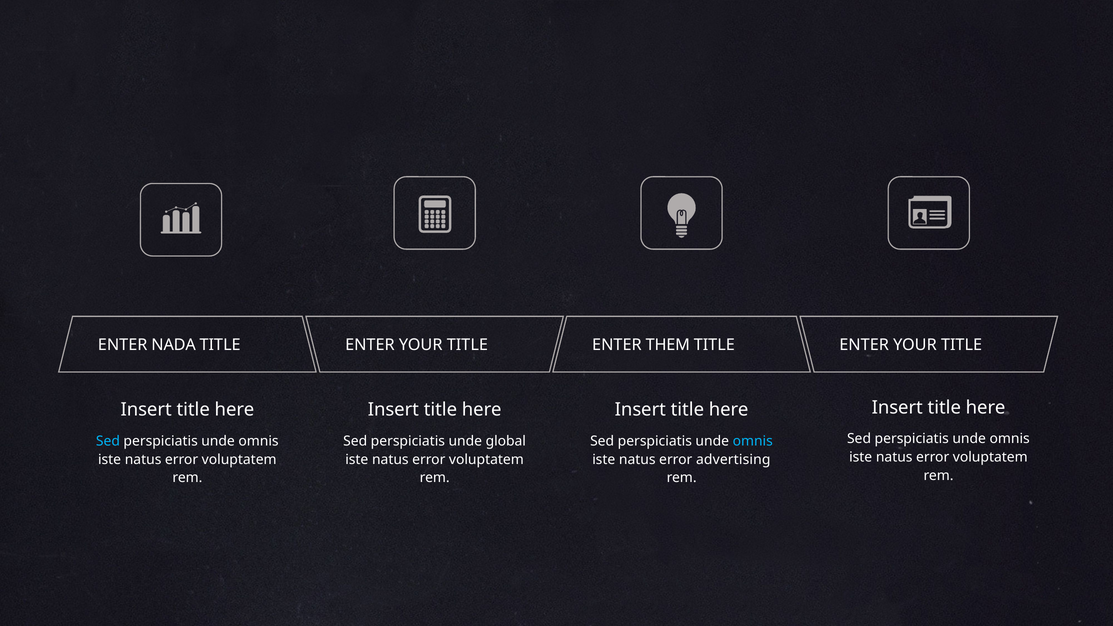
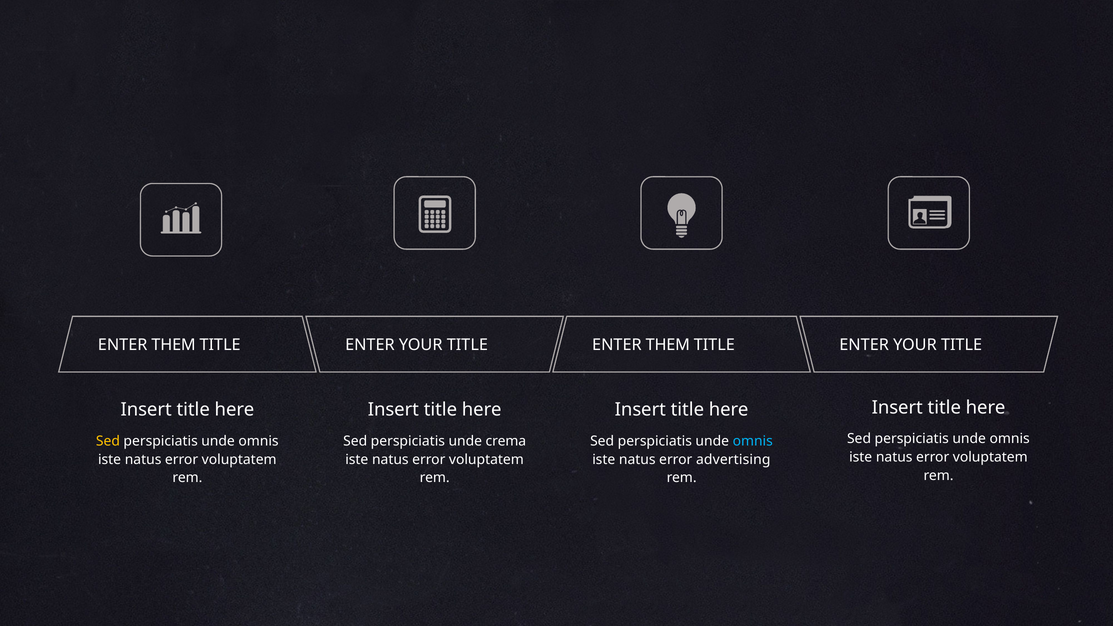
NADA at (174, 345): NADA -> THEM
Sed at (108, 441) colour: light blue -> yellow
global: global -> crema
